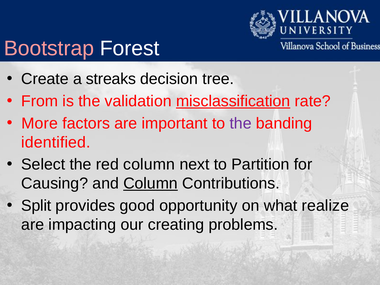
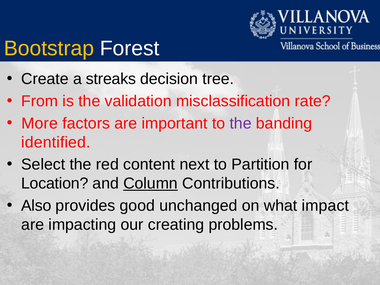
Bootstrap colour: pink -> yellow
misclassification underline: present -> none
red column: column -> content
Causing: Causing -> Location
Split: Split -> Also
opportunity: opportunity -> unchanged
realize: realize -> impact
